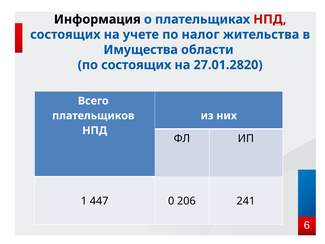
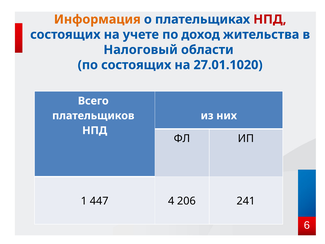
Информация colour: black -> orange
налог: налог -> доход
Имущества: Имущества -> Налоговый
27.01.2820: 27.01.2820 -> 27.01.1020
0: 0 -> 4
